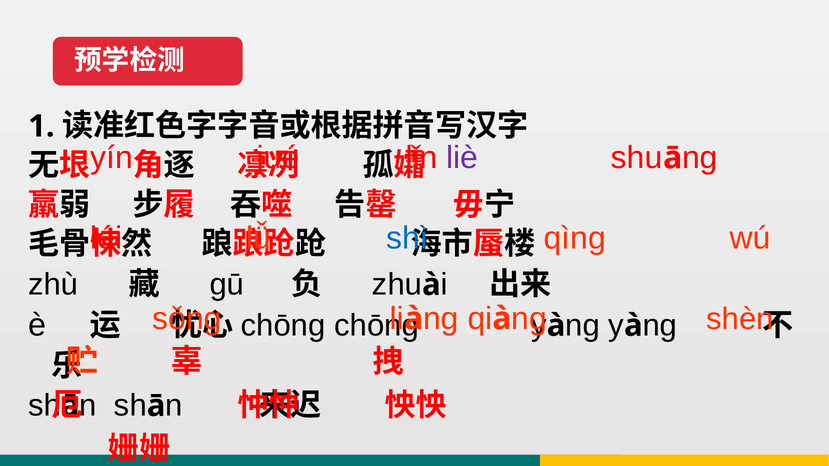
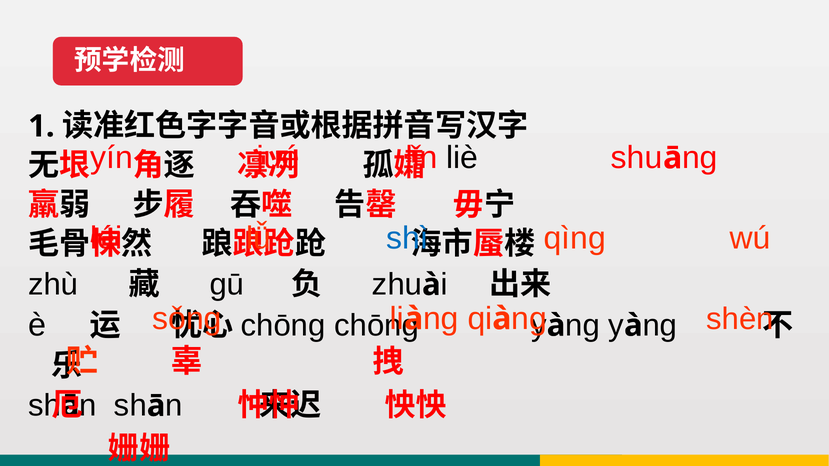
liè colour: purple -> black
